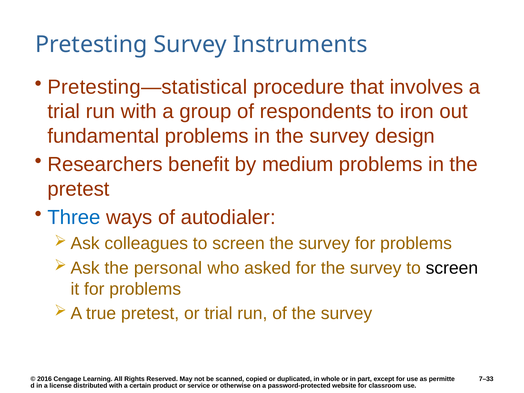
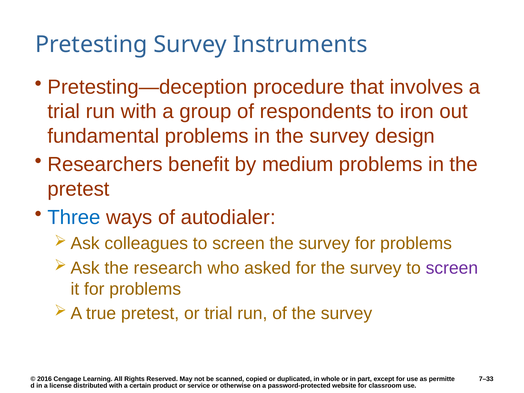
Pretesting—statistical: Pretesting—statistical -> Pretesting—deception
personal: personal -> research
screen at (452, 268) colour: black -> purple
